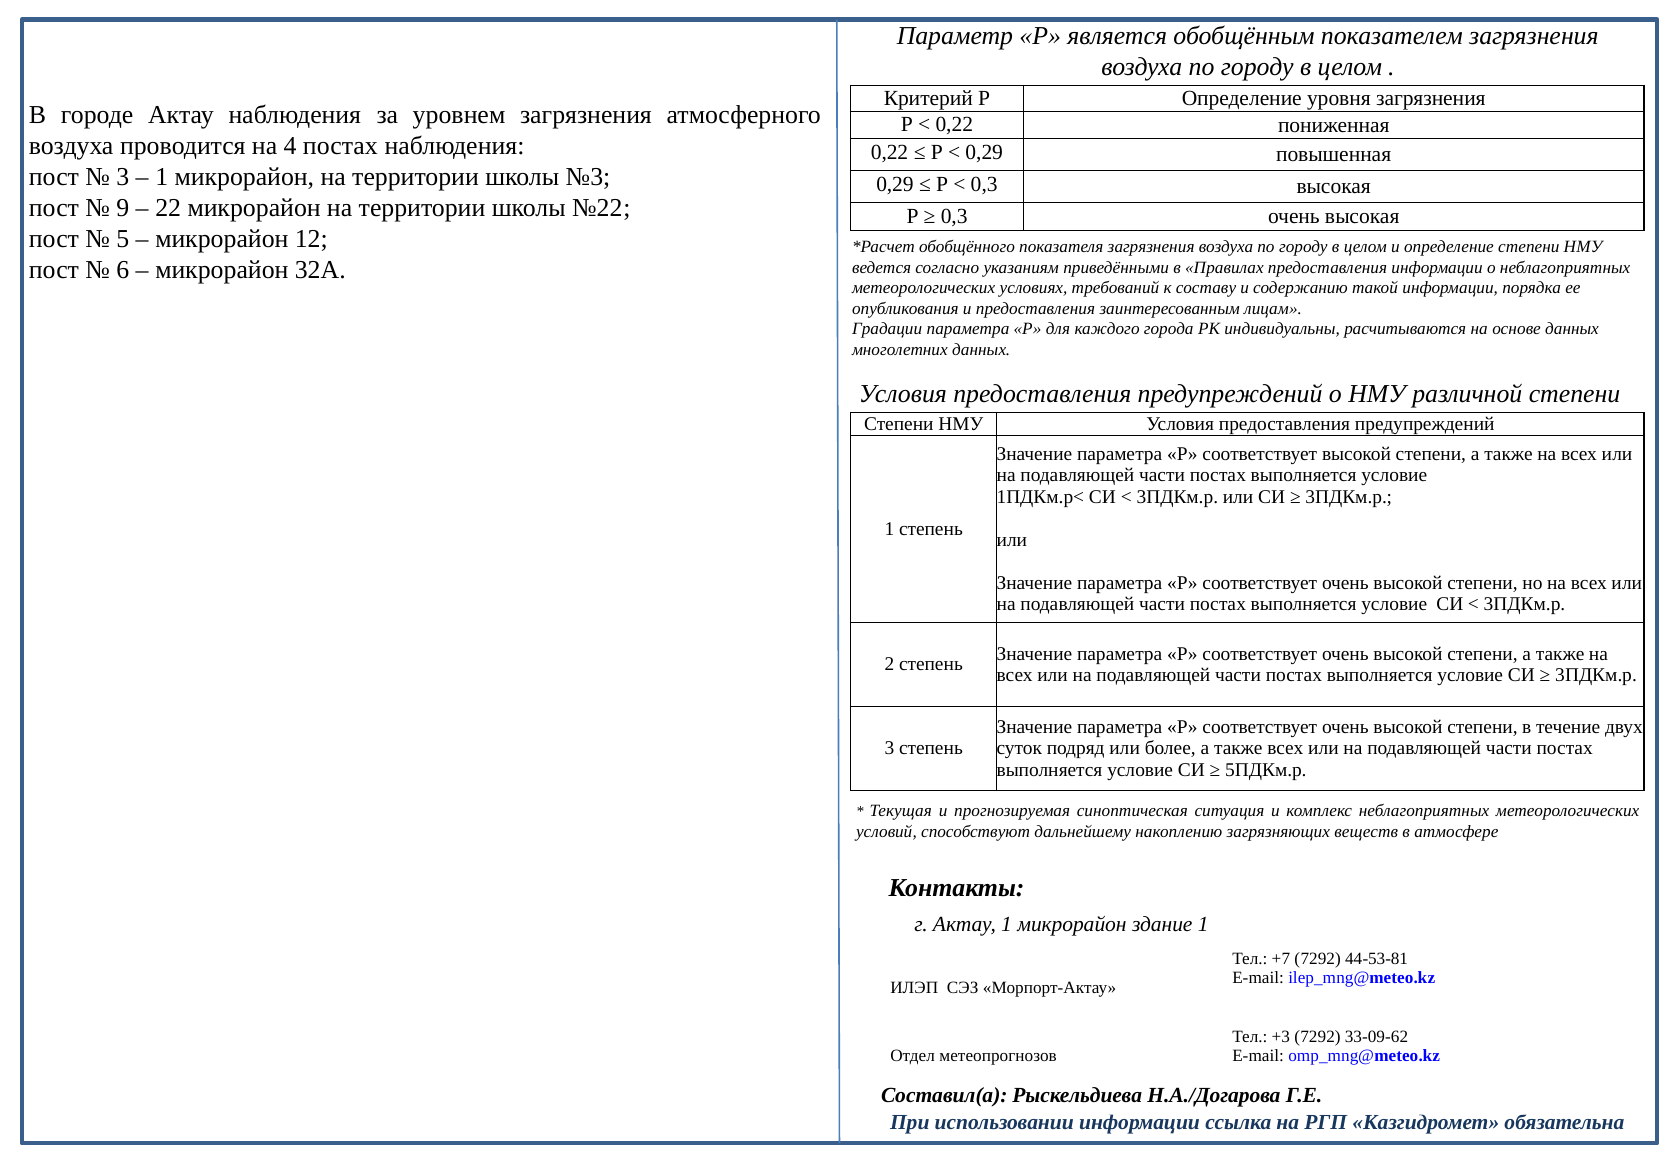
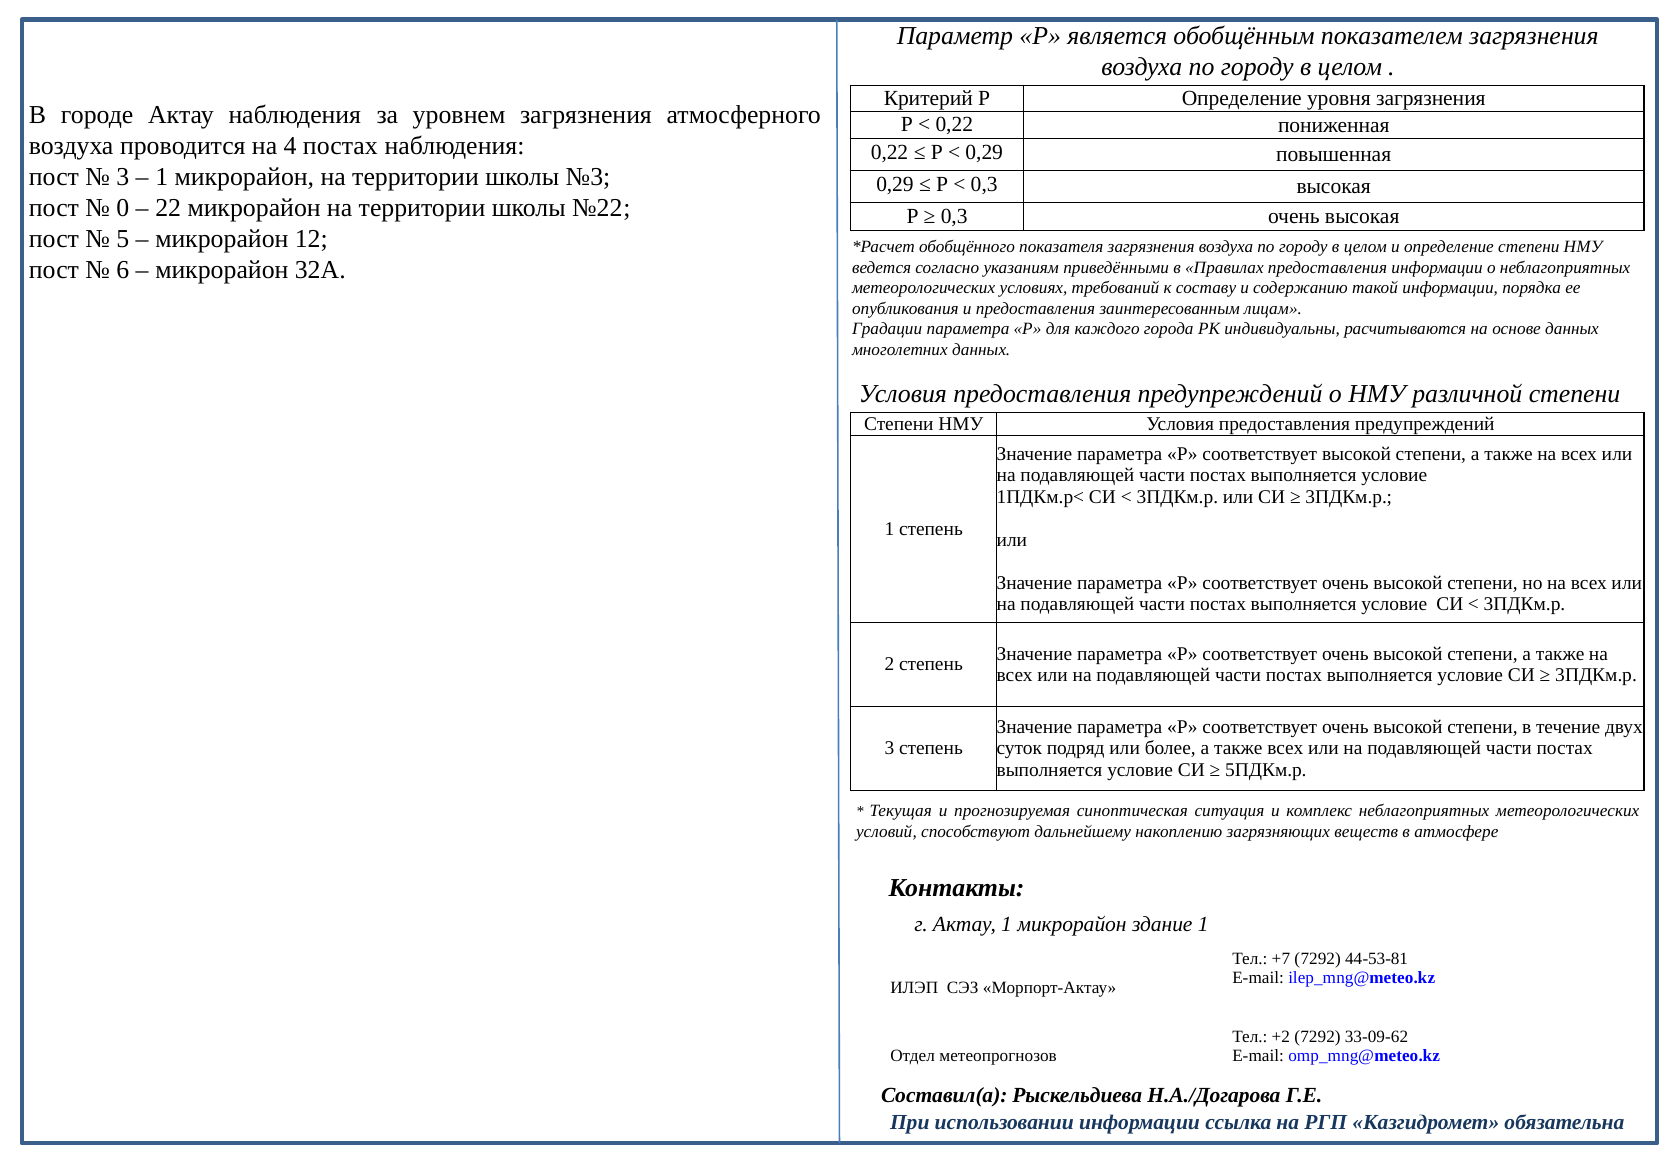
9: 9 -> 0
+3: +3 -> +2
